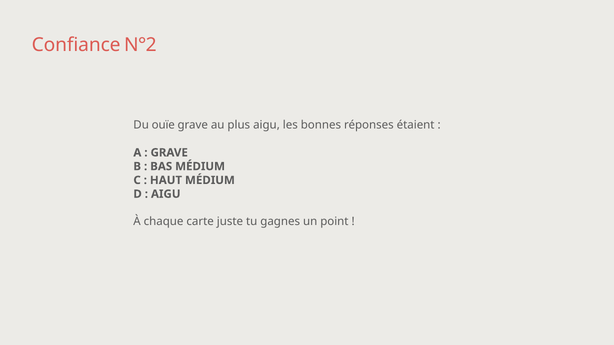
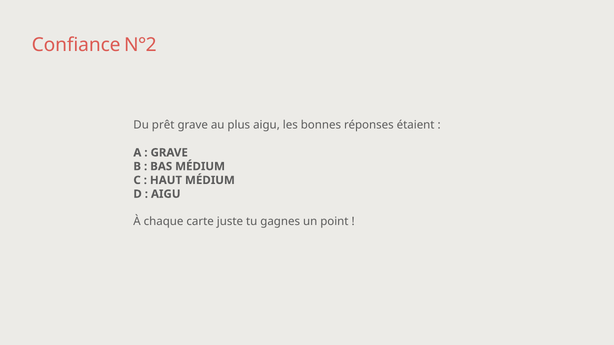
ouïe: ouïe -> prêt
